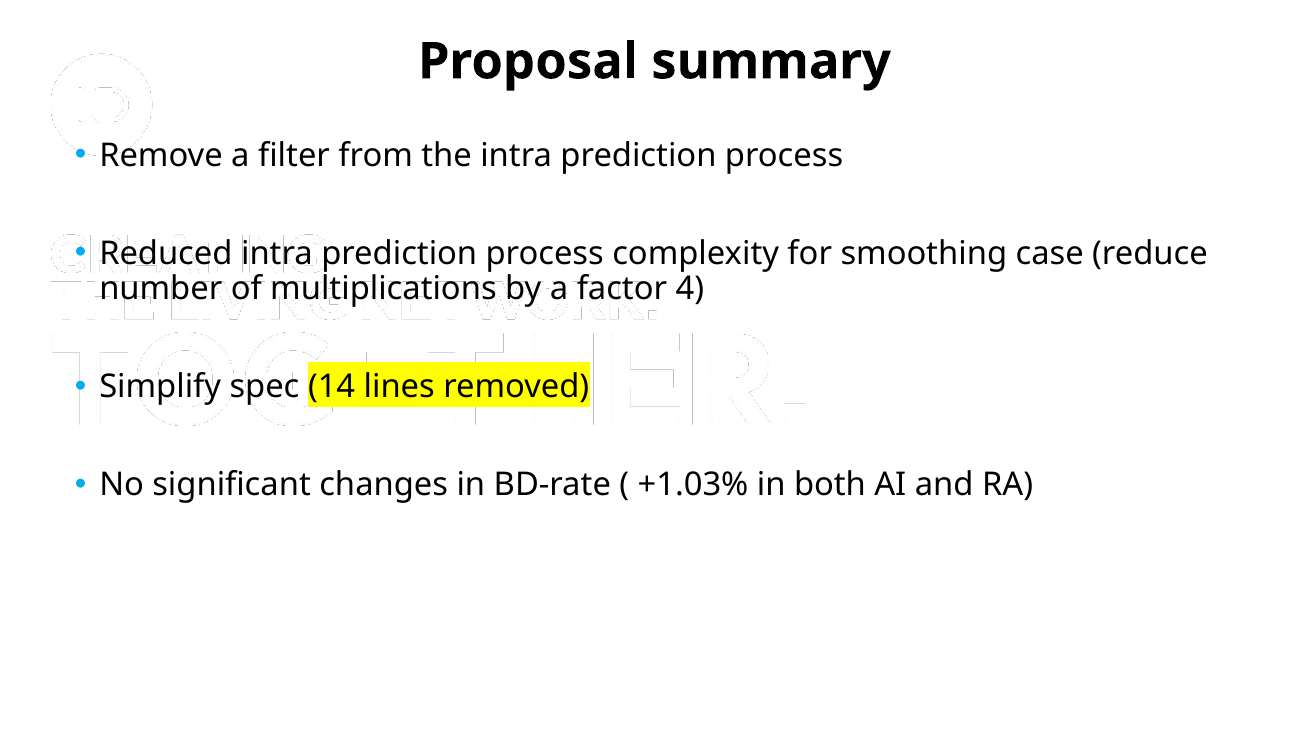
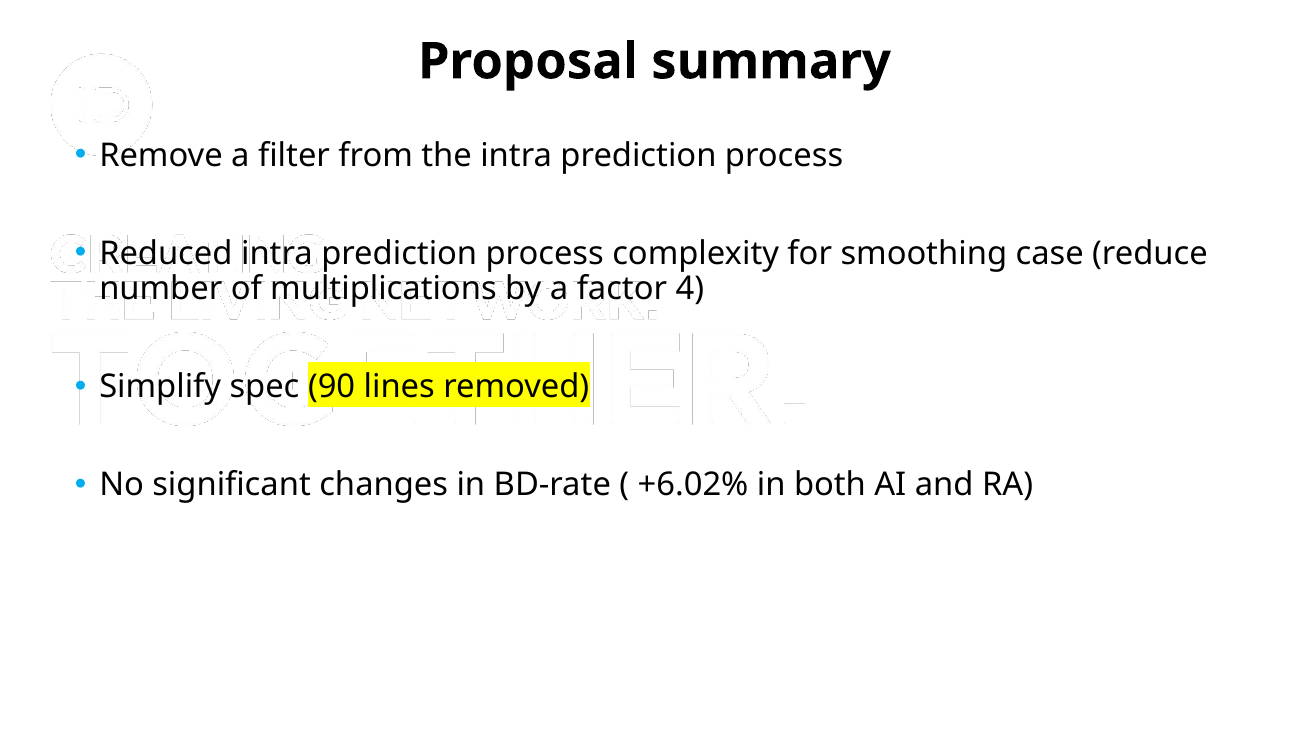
14: 14 -> 90
+1.03%: +1.03% -> +6.02%
